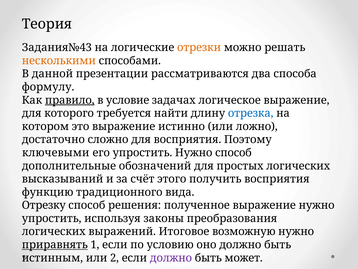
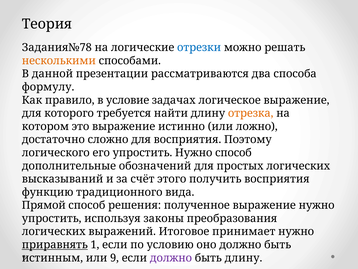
Задания№43: Задания№43 -> Задания№78
отрезки colour: orange -> blue
правило underline: present -> none
отрезка colour: blue -> orange
ключевыми: ключевыми -> логического
Отрезку: Отрезку -> Прямой
возможную: возможную -> принимает
2: 2 -> 9
быть может: может -> длину
